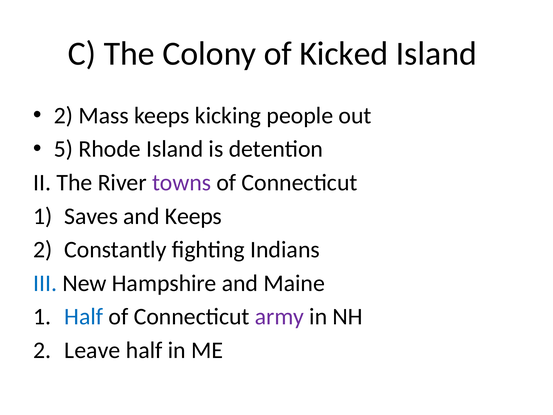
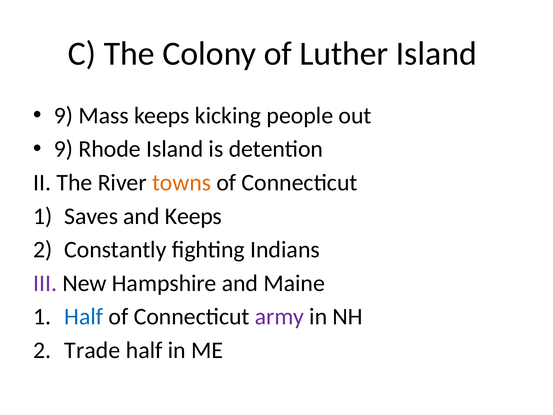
Kicked: Kicked -> Luther
2 at (64, 115): 2 -> 9
5 at (64, 149): 5 -> 9
towns colour: purple -> orange
III colour: blue -> purple
Leave: Leave -> Trade
